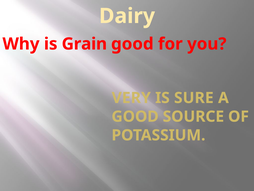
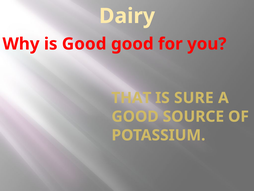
is Grain: Grain -> Good
VERY: VERY -> THAT
